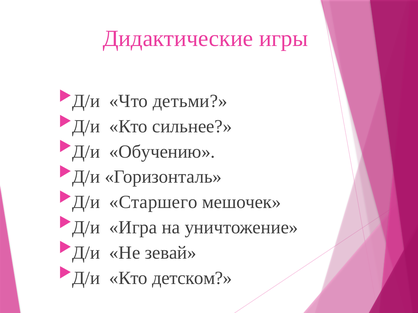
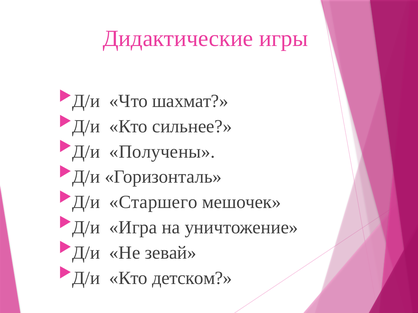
детьми: детьми -> шахмат
Обучению: Обучению -> Получены
